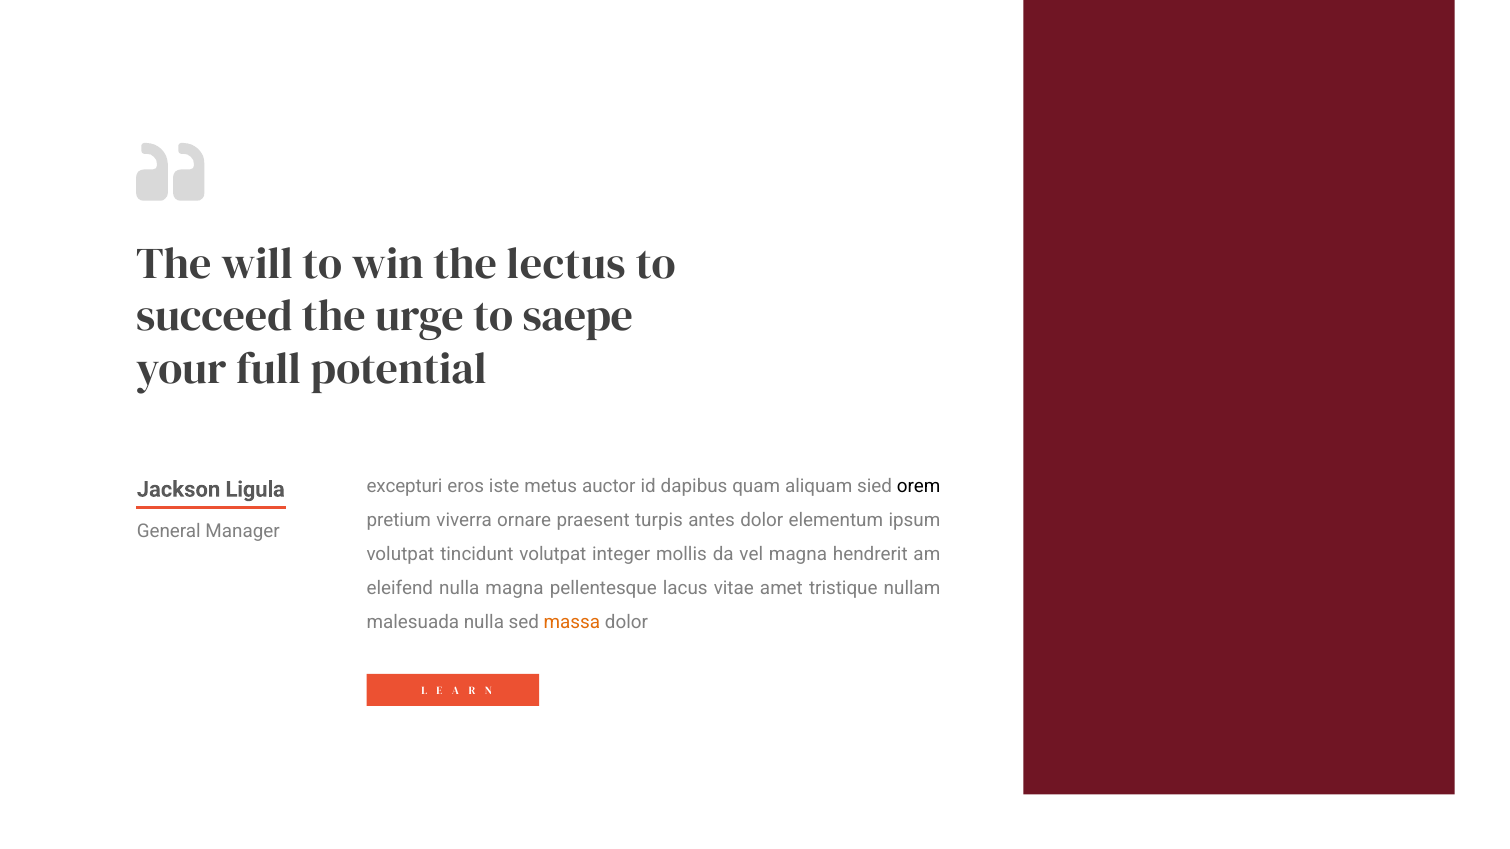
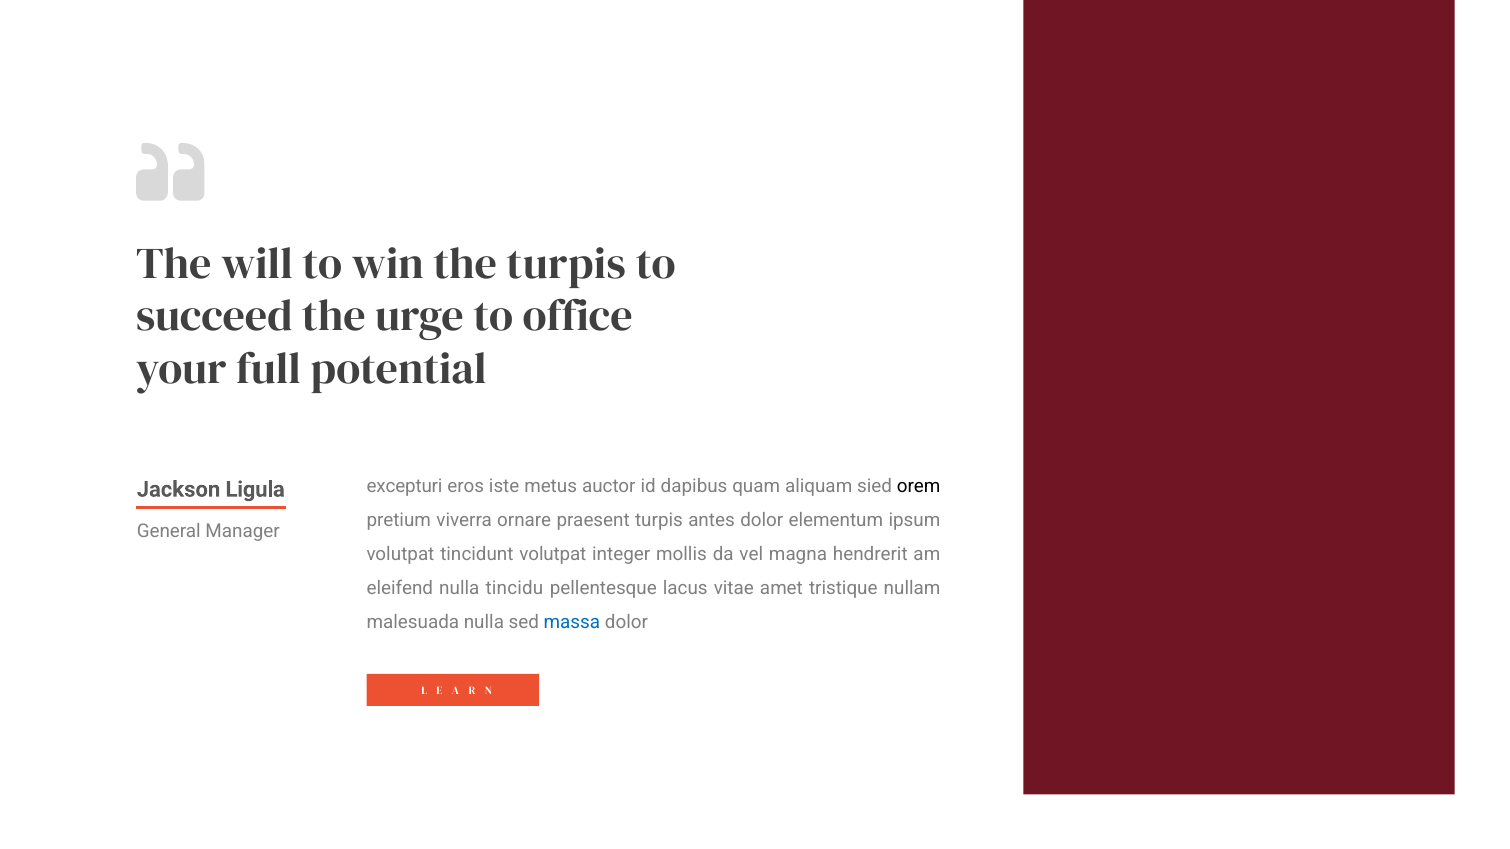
the lectus: lectus -> turpis
saepe: saepe -> office
nulla magna: magna -> tincidu
massa colour: orange -> blue
